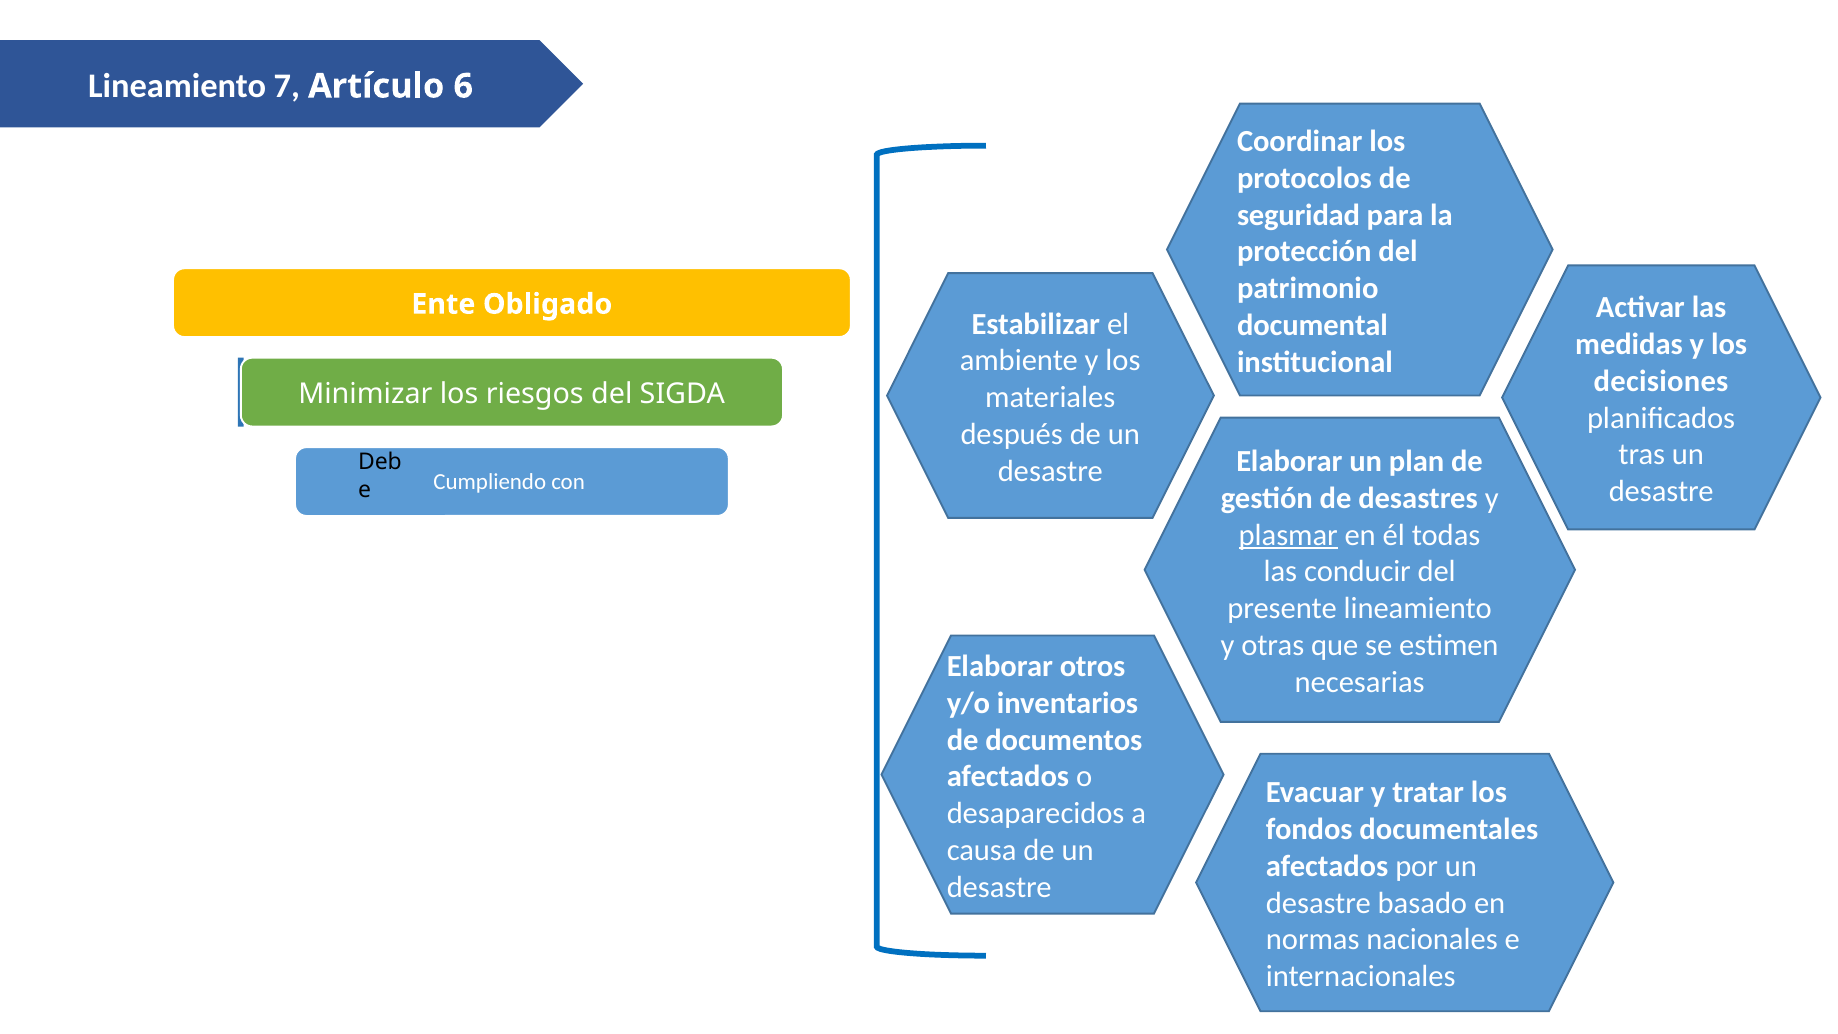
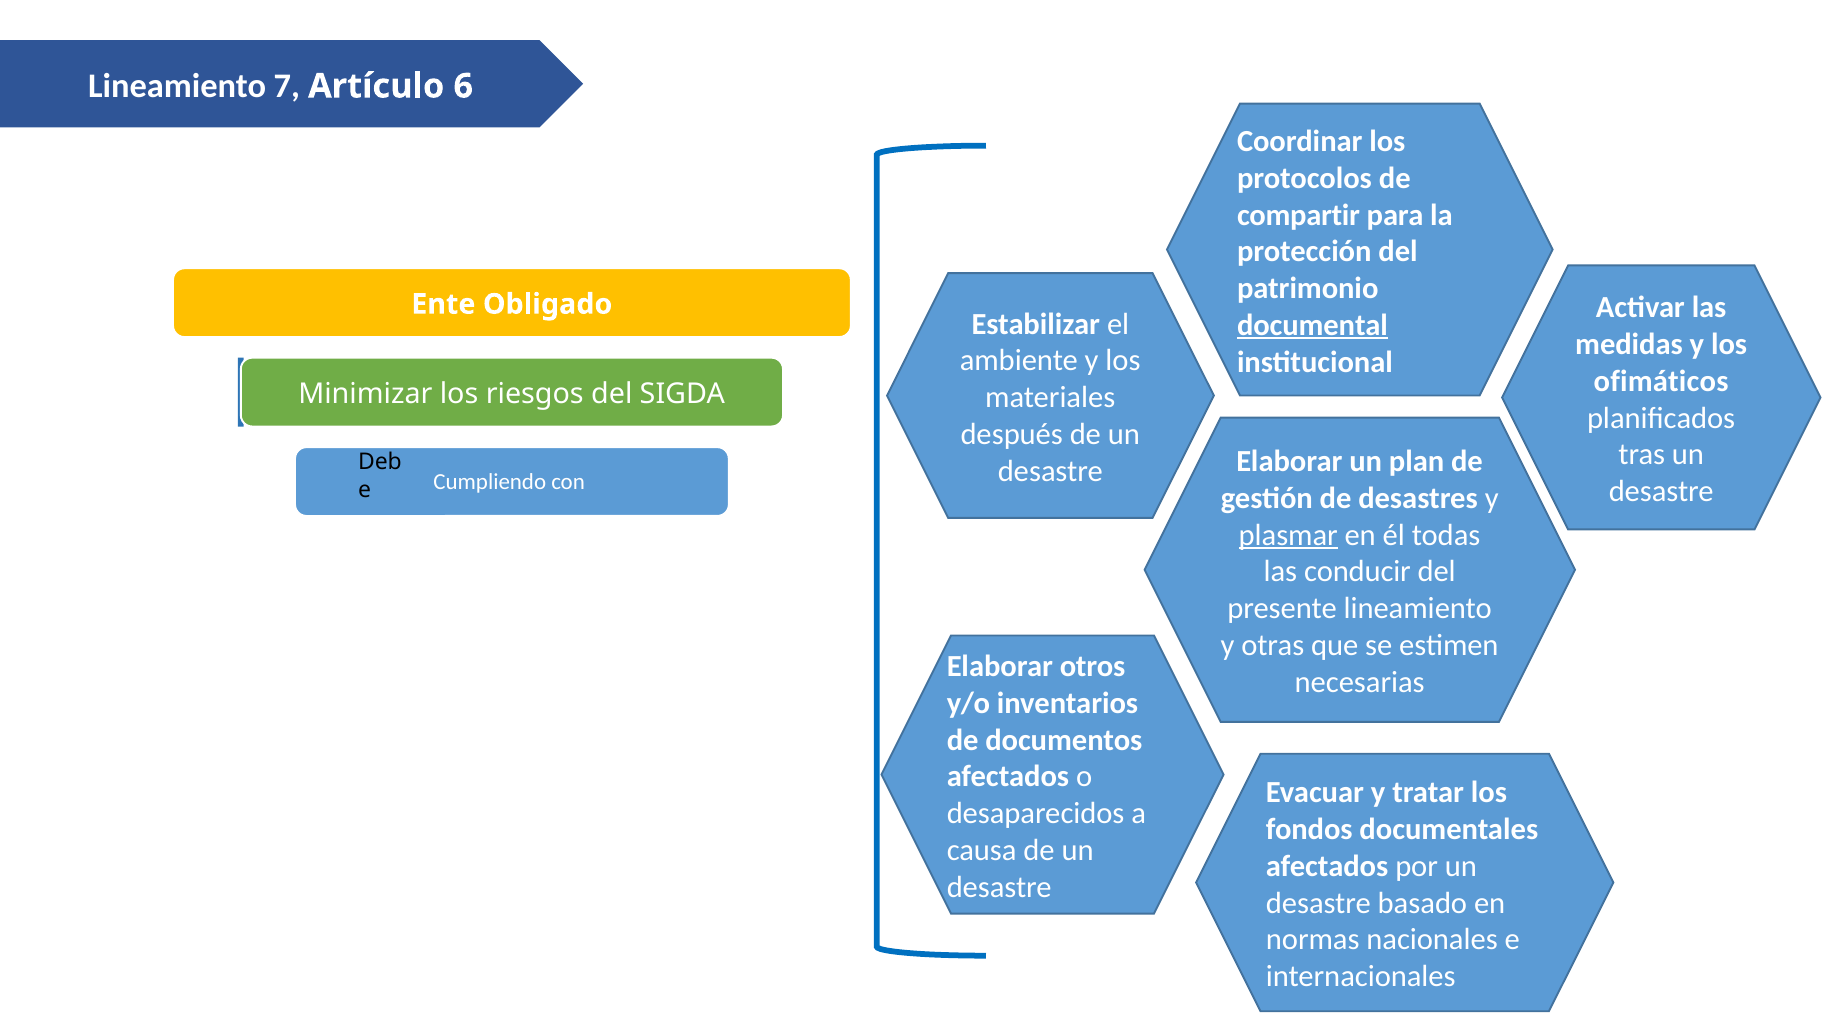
seguridad: seguridad -> compartir
documental underline: none -> present
decisiones: decisiones -> ofimáticos
